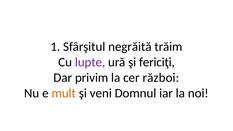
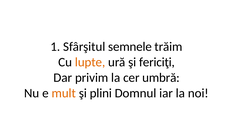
negrăită: negrăită -> semnele
lupte colour: purple -> orange
război: război -> umbră
veni: veni -> plini
